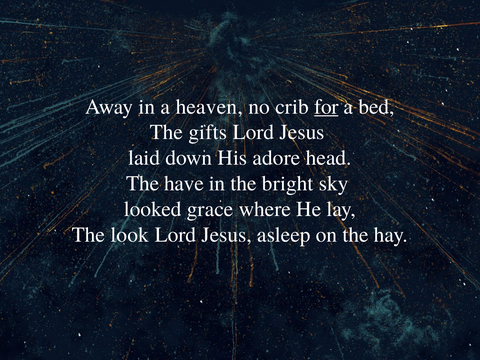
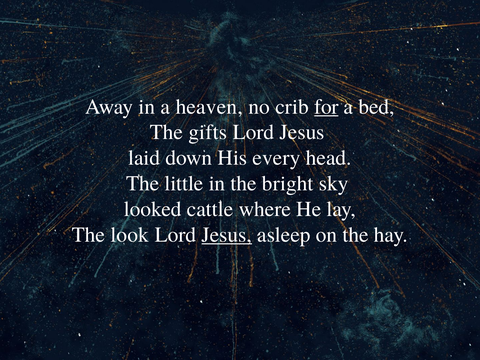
adore: adore -> every
have: have -> little
grace: grace -> cattle
Jesus at (227, 235) underline: none -> present
